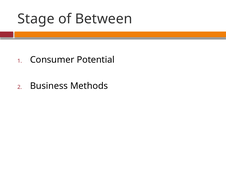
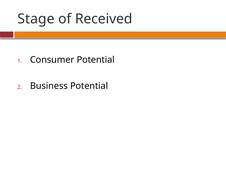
Between: Between -> Received
Business Methods: Methods -> Potential
